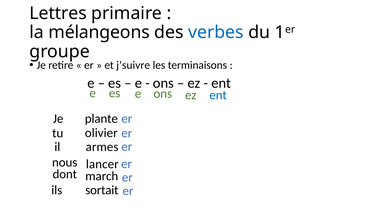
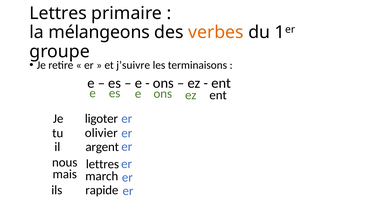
verbes colour: blue -> orange
ent at (218, 95) colour: blue -> black
plante: plante -> ligoter
armes: armes -> argent
nous lancer: lancer -> lettres
dont: dont -> mais
sortait: sortait -> rapide
